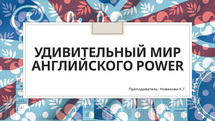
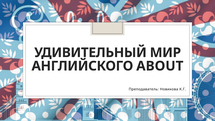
POWER: POWER -> ABOUT
